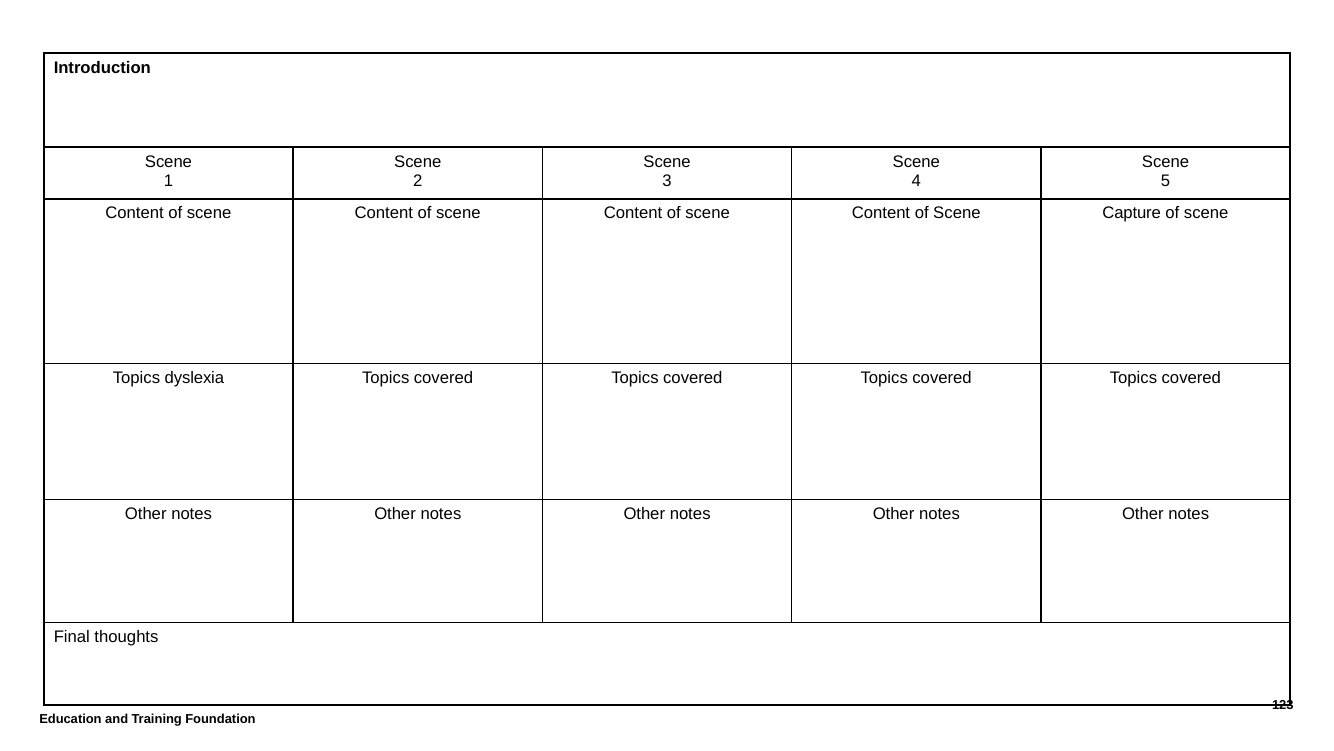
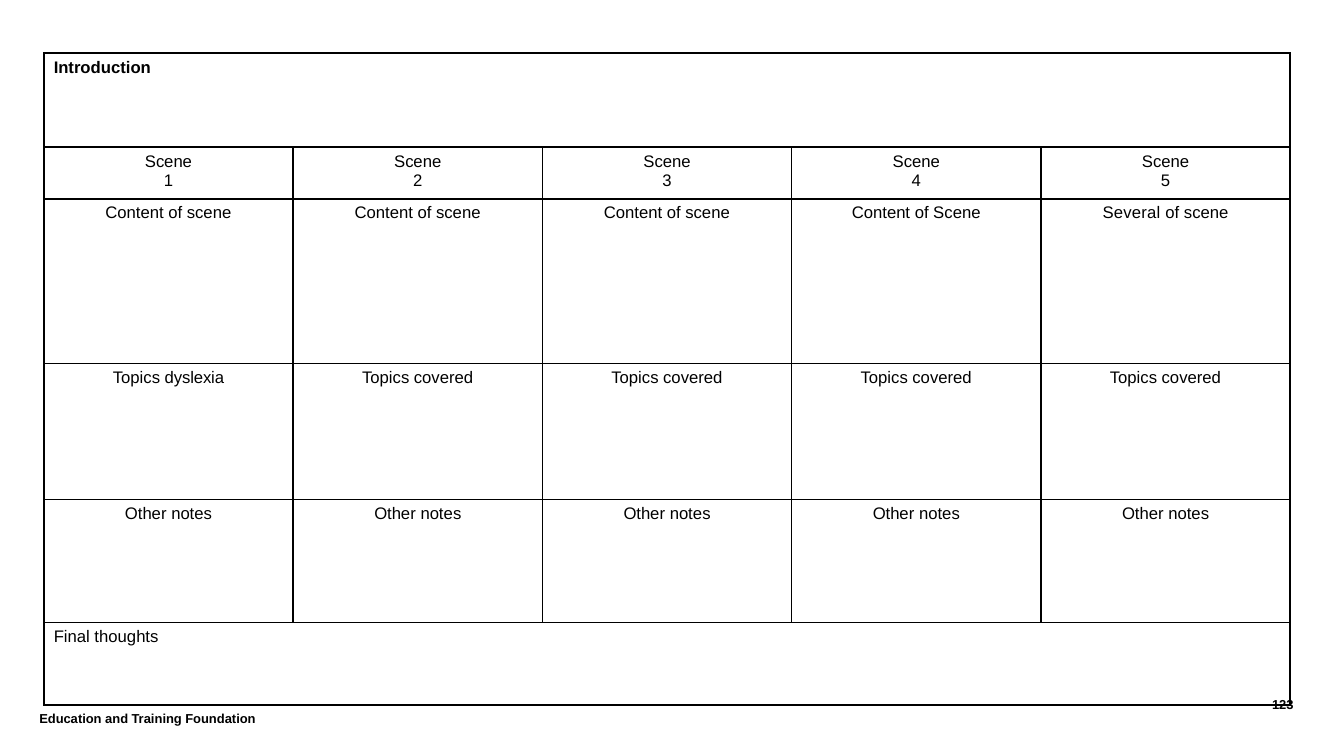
Capture: Capture -> Several
